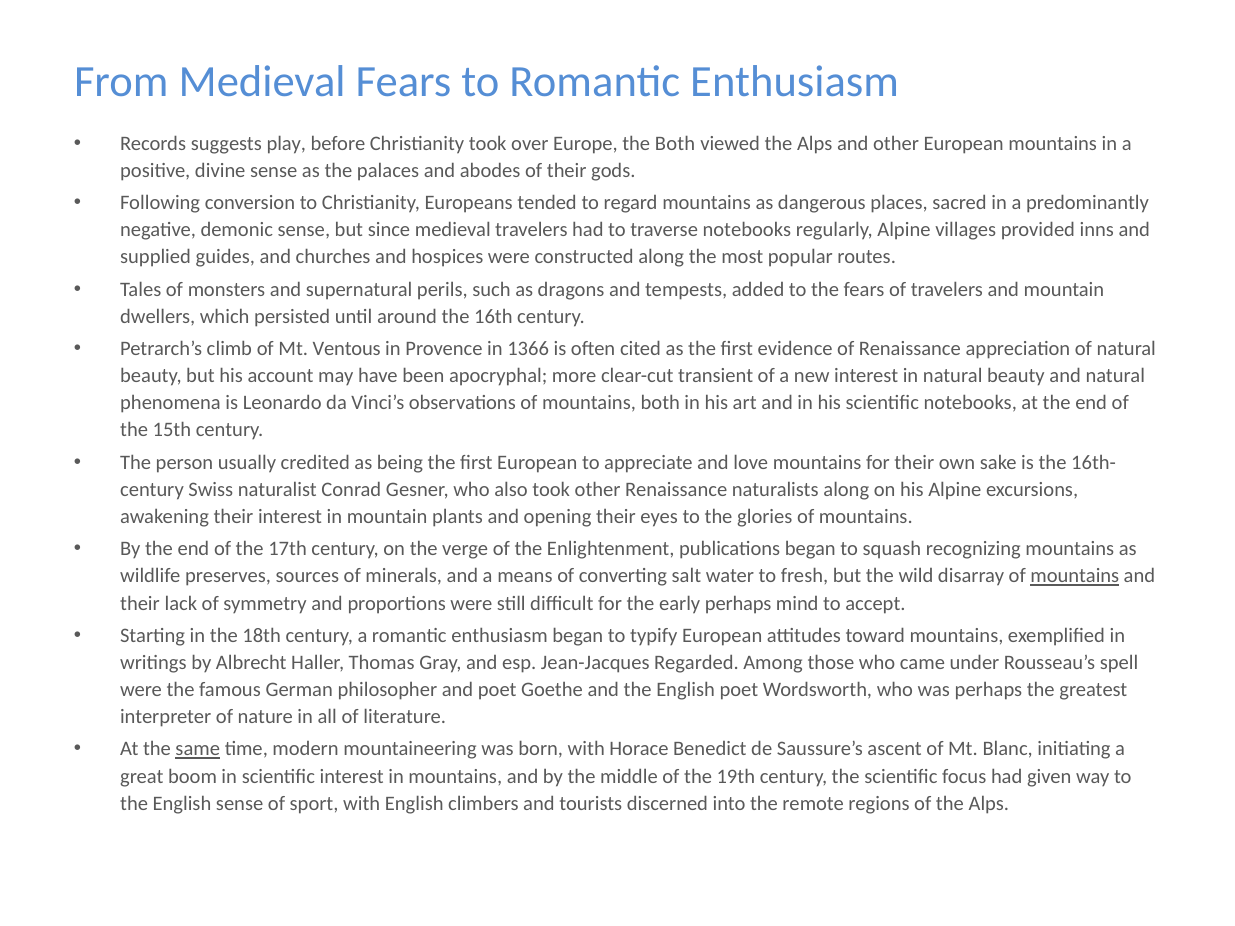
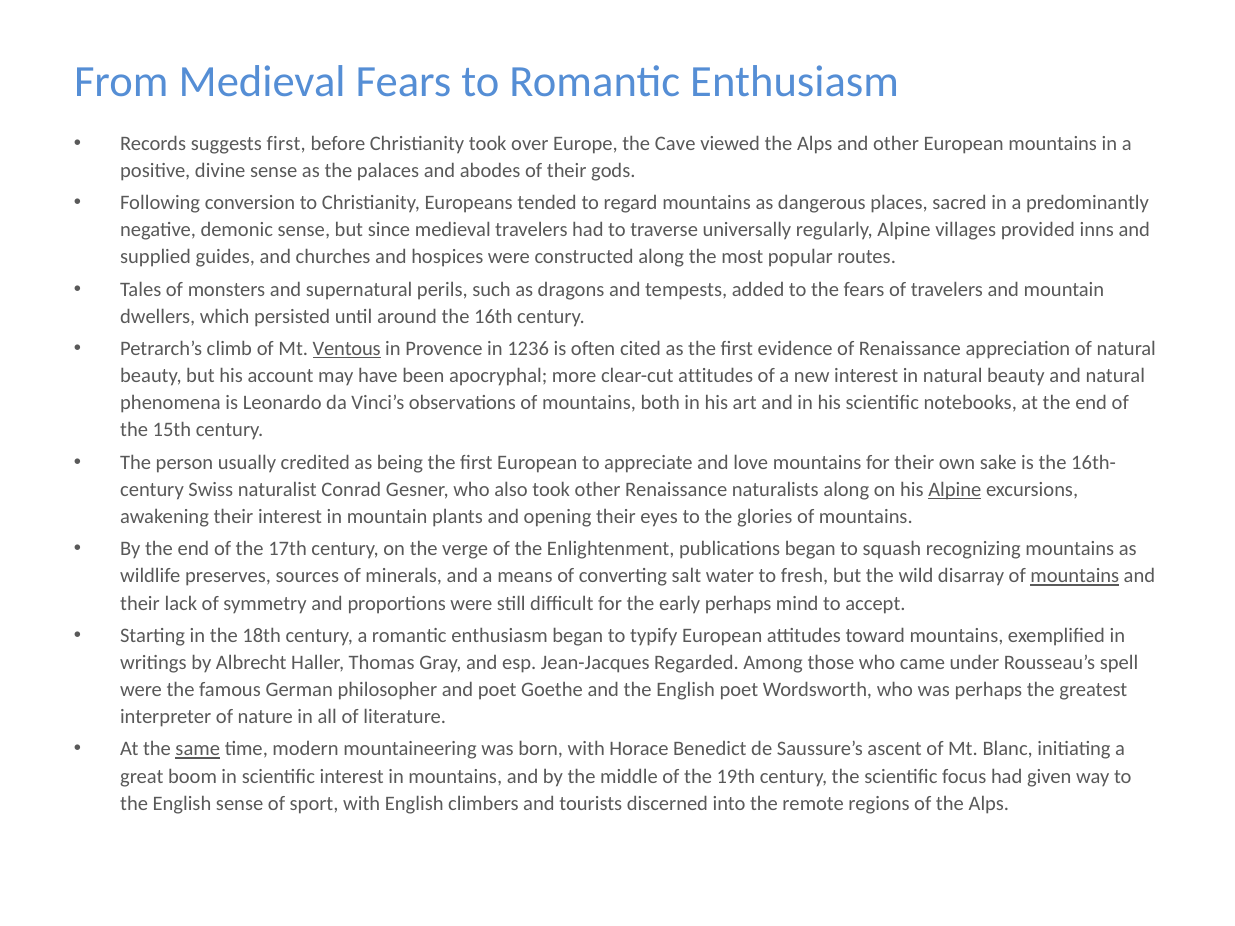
suggests play: play -> first
the Both: Both -> Cave
traverse notebooks: notebooks -> universally
Ventous underline: none -> present
1366: 1366 -> 1236
clear-cut transient: transient -> attitudes
Alpine at (955, 490) underline: none -> present
